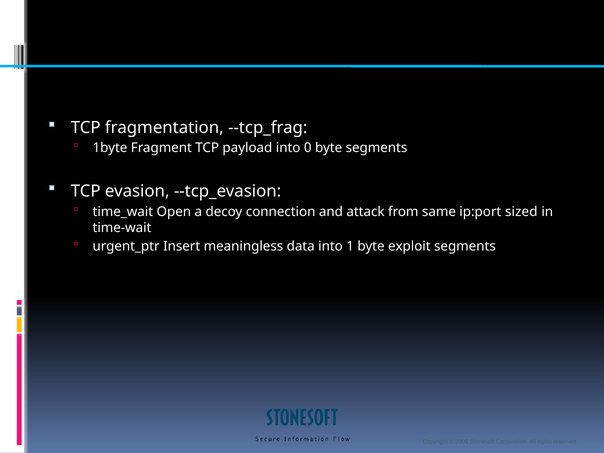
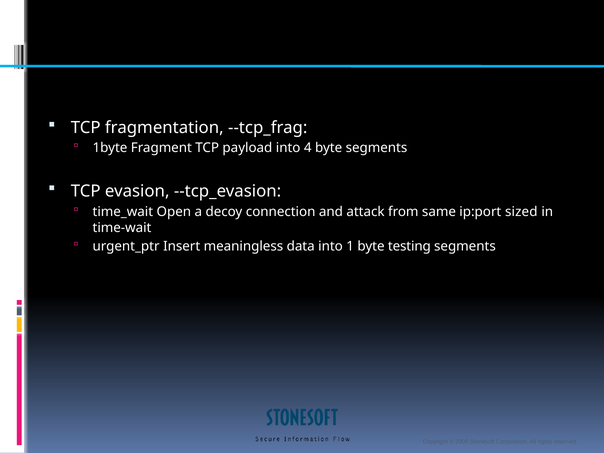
0: 0 -> 4
exploit: exploit -> testing
